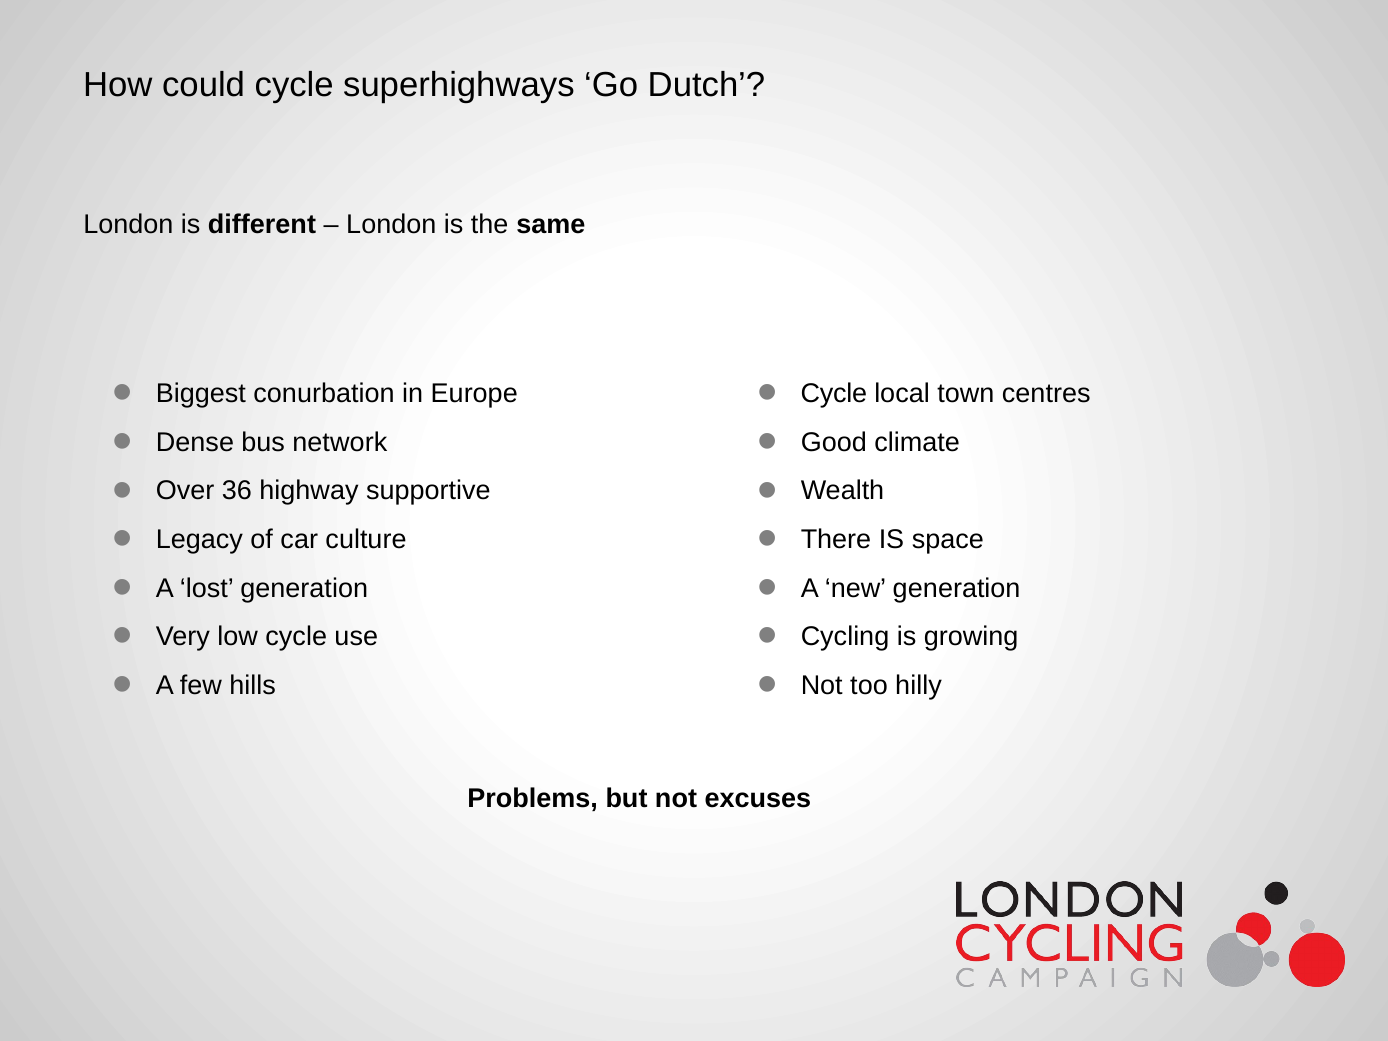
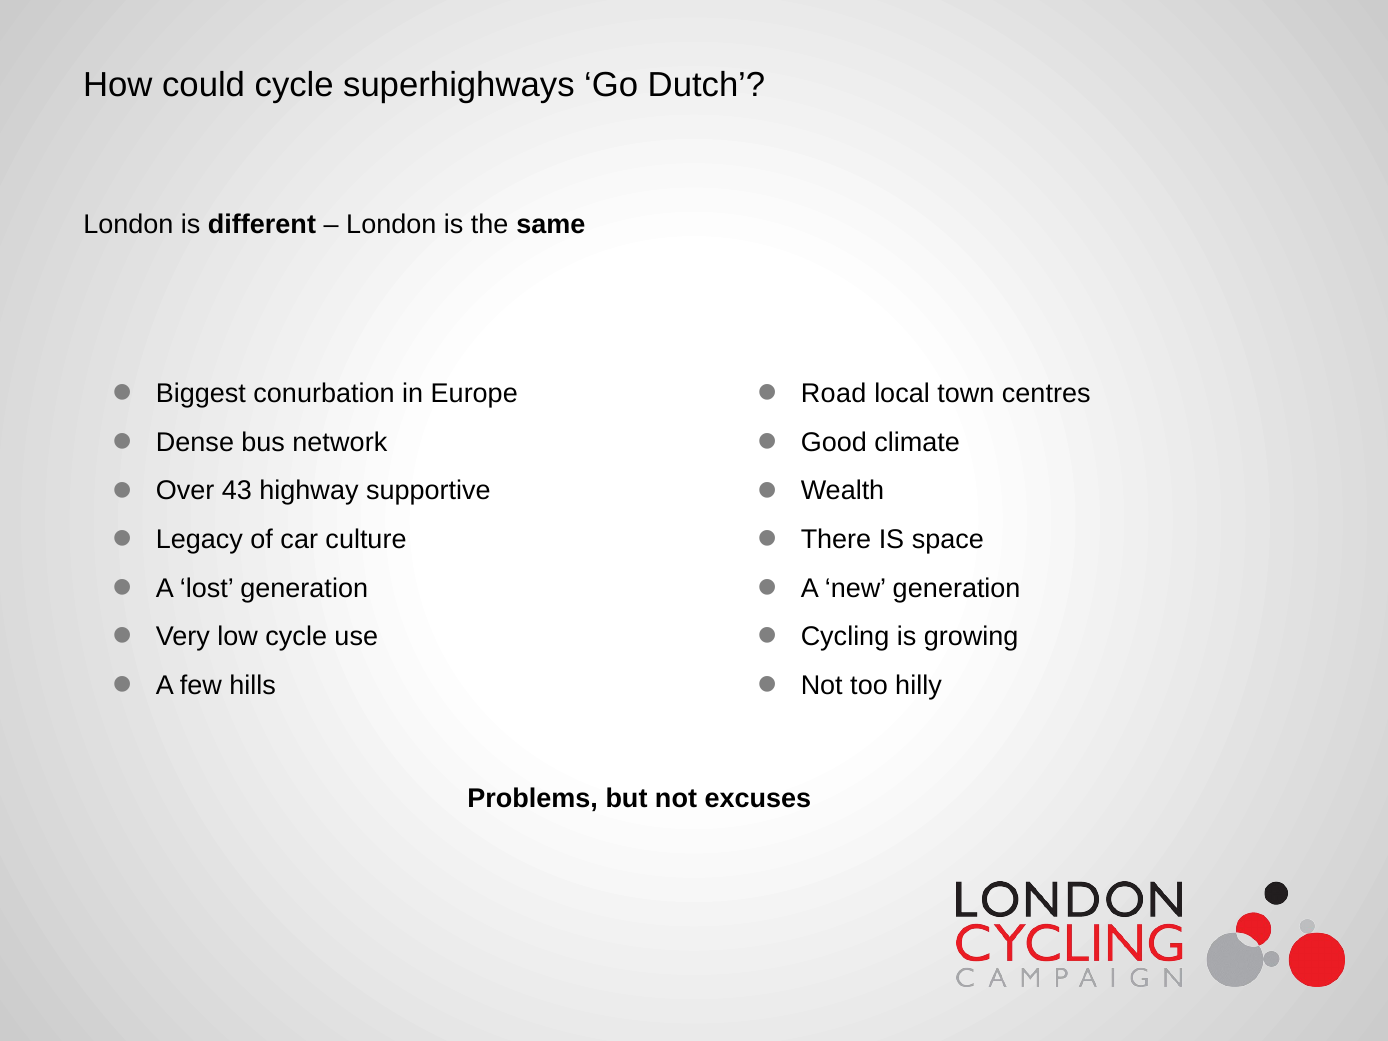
Cycle at (834, 394): Cycle -> Road
36: 36 -> 43
